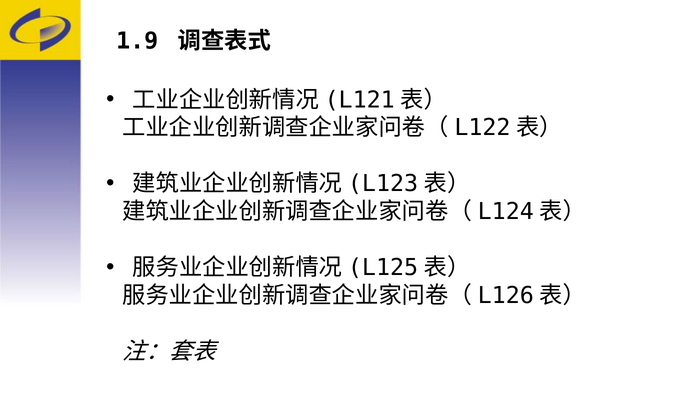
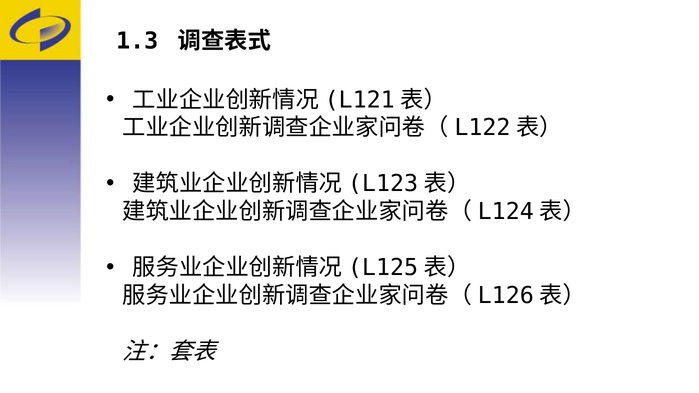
1.9: 1.9 -> 1.3
